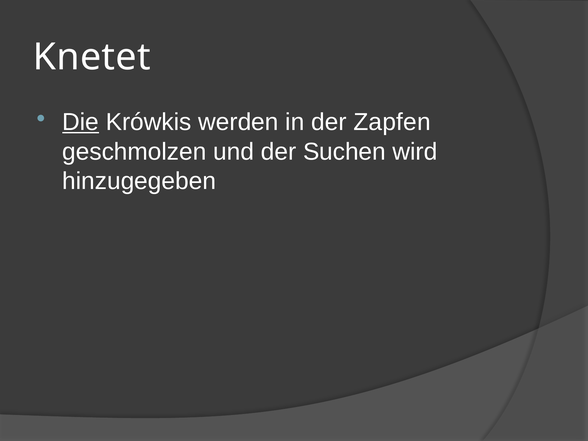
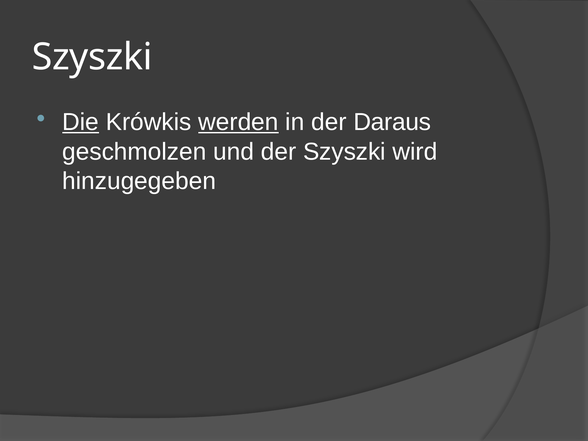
Knetet at (92, 57): Knetet -> Szyszki
werden underline: none -> present
Zapfen: Zapfen -> Daraus
der Suchen: Suchen -> Szyszki
